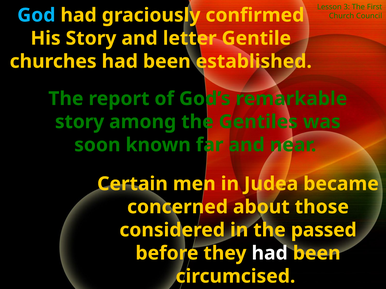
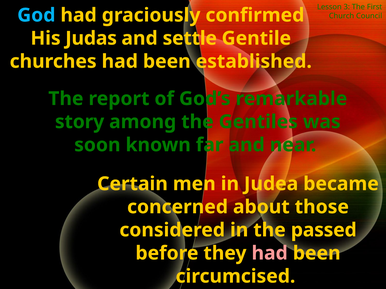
His Story: Story -> Judas
letter: letter -> settle
had at (270, 254) colour: white -> pink
